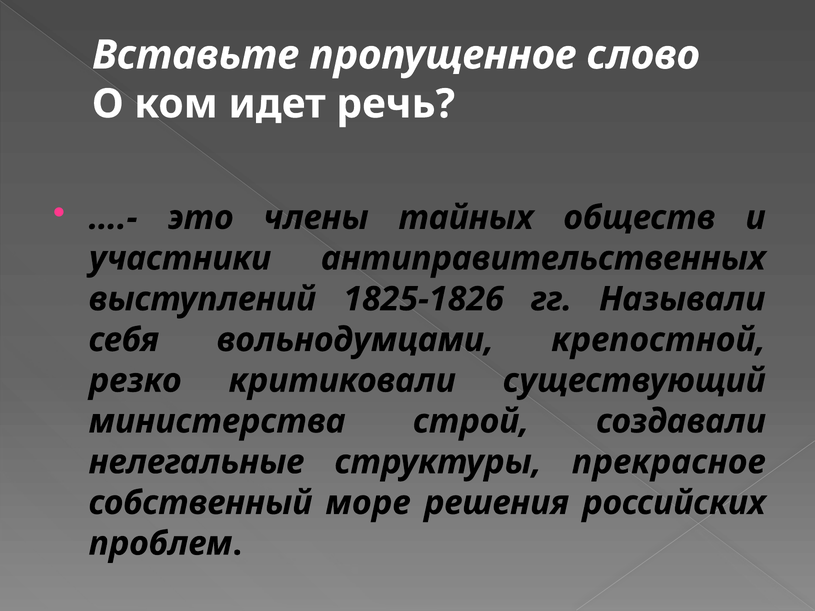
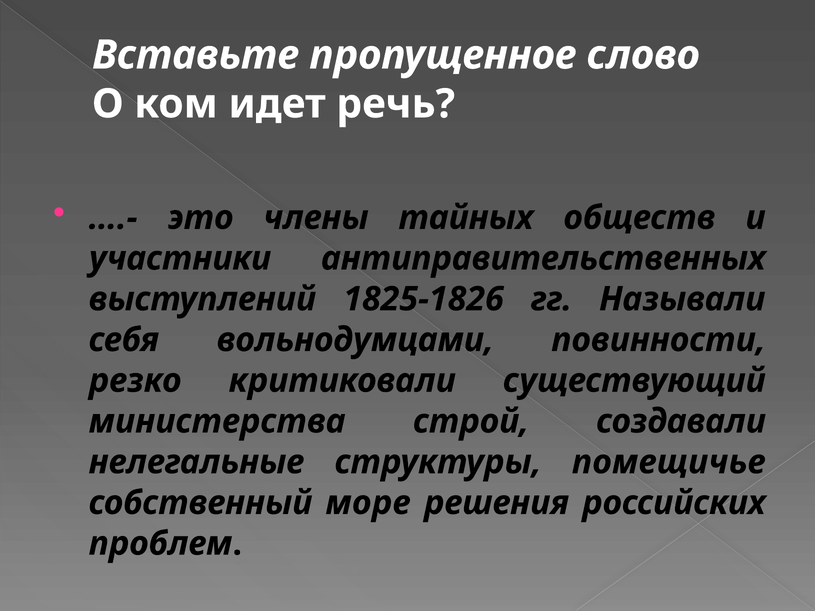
крепостной: крепостной -> повинности
прекрасное: прекрасное -> помещичье
